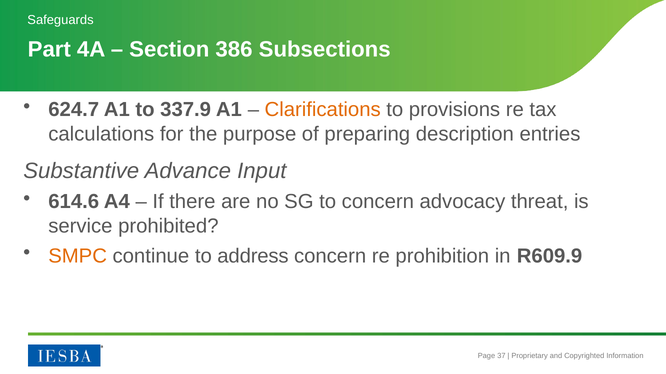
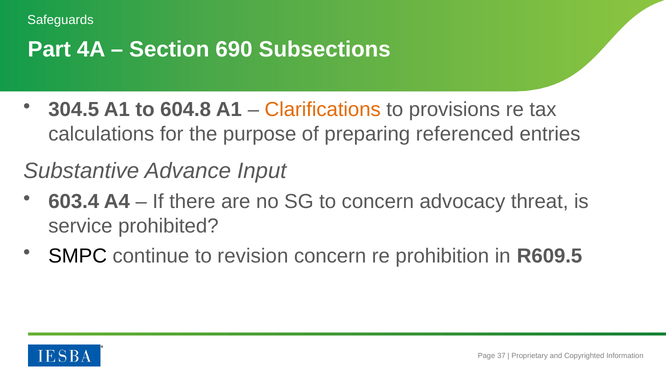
386: 386 -> 690
624.7: 624.7 -> 304.5
337.9: 337.9 -> 604.8
description: description -> referenced
614.6: 614.6 -> 603.4
SMPC colour: orange -> black
address: address -> revision
R609.9: R609.9 -> R609.5
